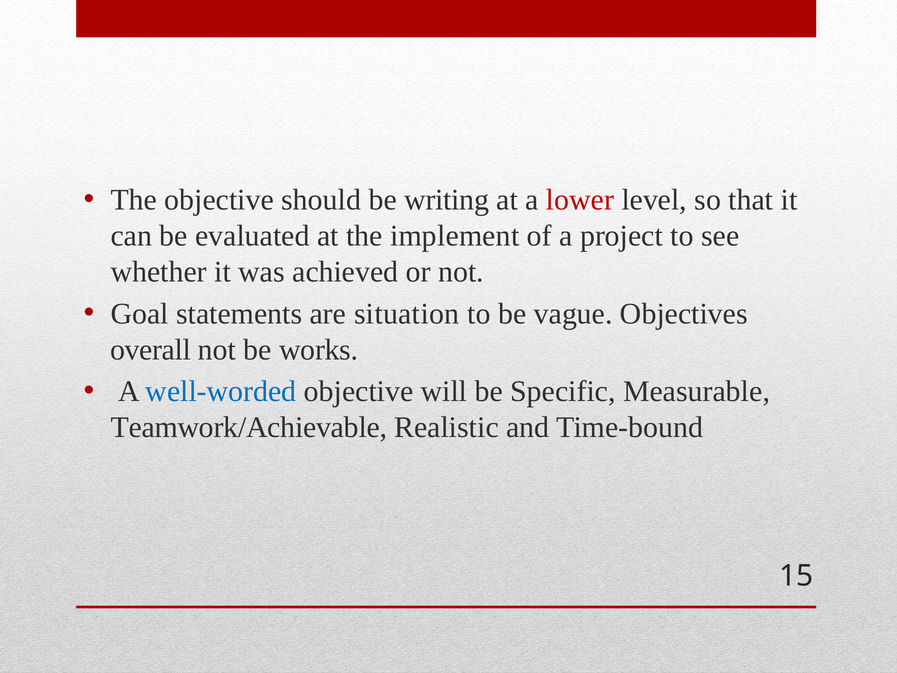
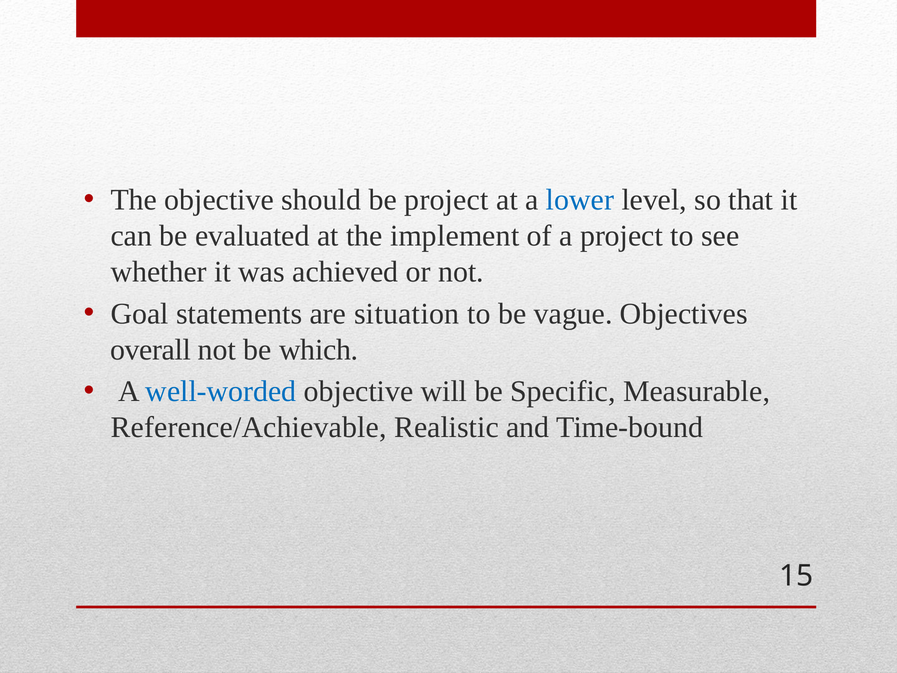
be writing: writing -> project
lower colour: red -> blue
works: works -> which
Teamwork/Achievable: Teamwork/Achievable -> Reference/Achievable
